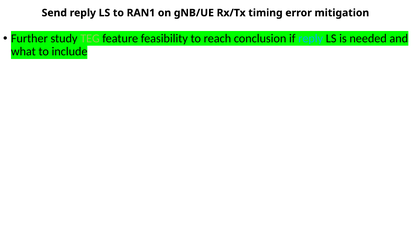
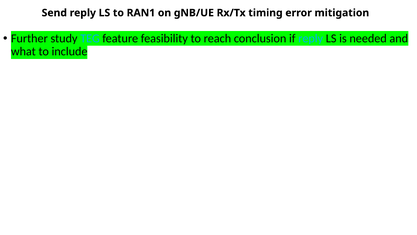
TEG colour: light green -> light blue
